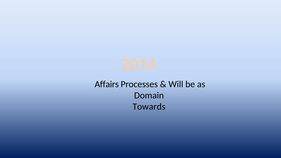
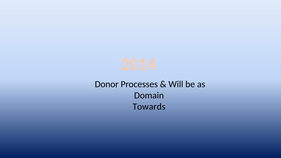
Affairs: Affairs -> Donor
